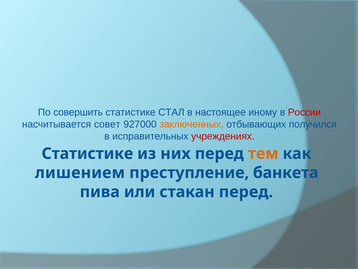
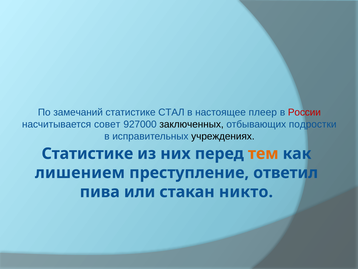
совершить: совершить -> замечаний
иному: иному -> плеер
заключенных colour: orange -> black
получился: получился -> подростки
учреждениях colour: red -> black
банкета: банкета -> ответил
стакан перед: перед -> никто
